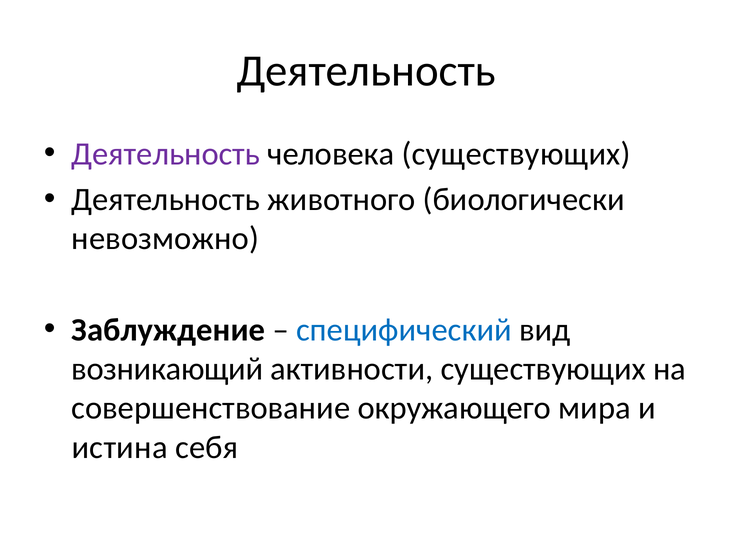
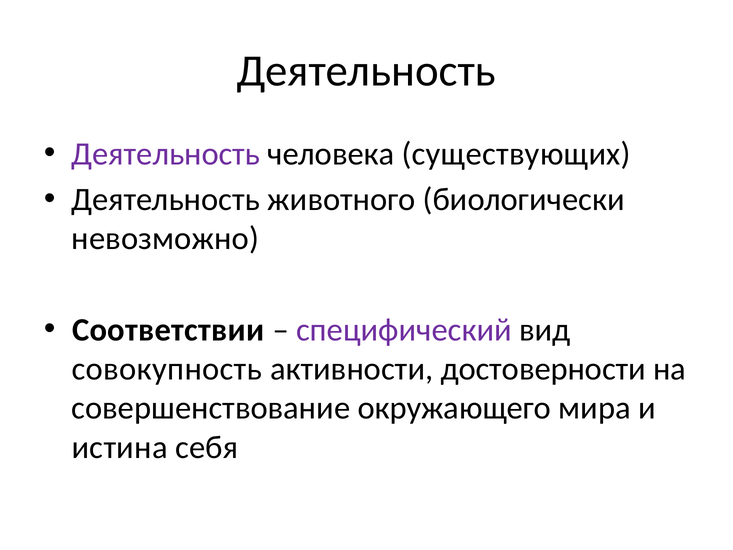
Заблуждение: Заблуждение -> Соответствии
специфический colour: blue -> purple
возникающий: возникающий -> совокупность
активности существующих: существующих -> достоверности
